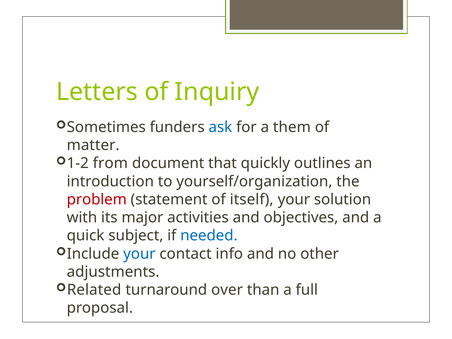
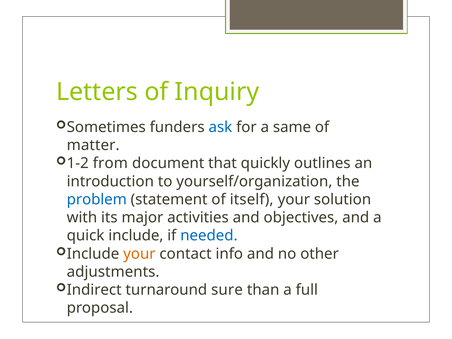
them: them -> same
problem colour: red -> blue
quick subject: subject -> include
your at (139, 254) colour: blue -> orange
Related: Related -> Indirect
over: over -> sure
